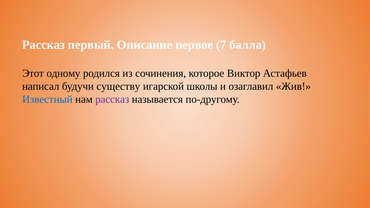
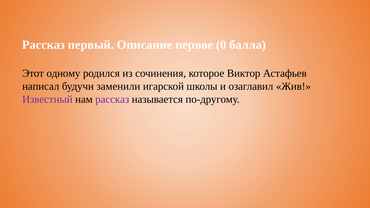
7: 7 -> 0
существу: существу -> заменили
Известный colour: blue -> purple
